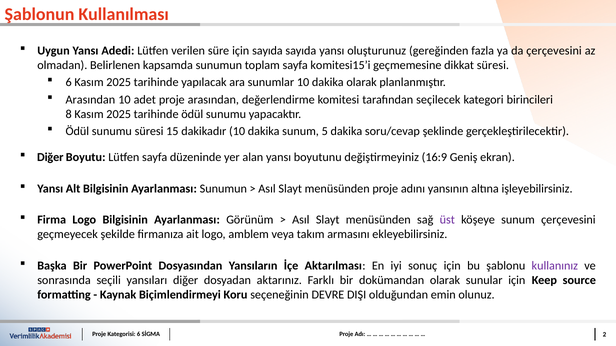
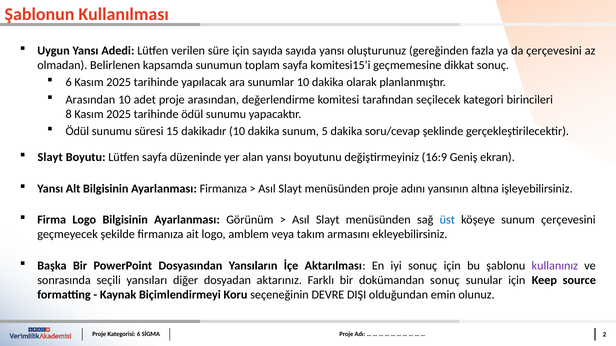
dikkat süresi: süresi -> sonuç
Diğer at (50, 157): Diğer -> Slayt
Ayarlanması Sunumun: Sunumun -> Firmanıza
üst colour: purple -> blue
dokümandan olarak: olarak -> sonuç
